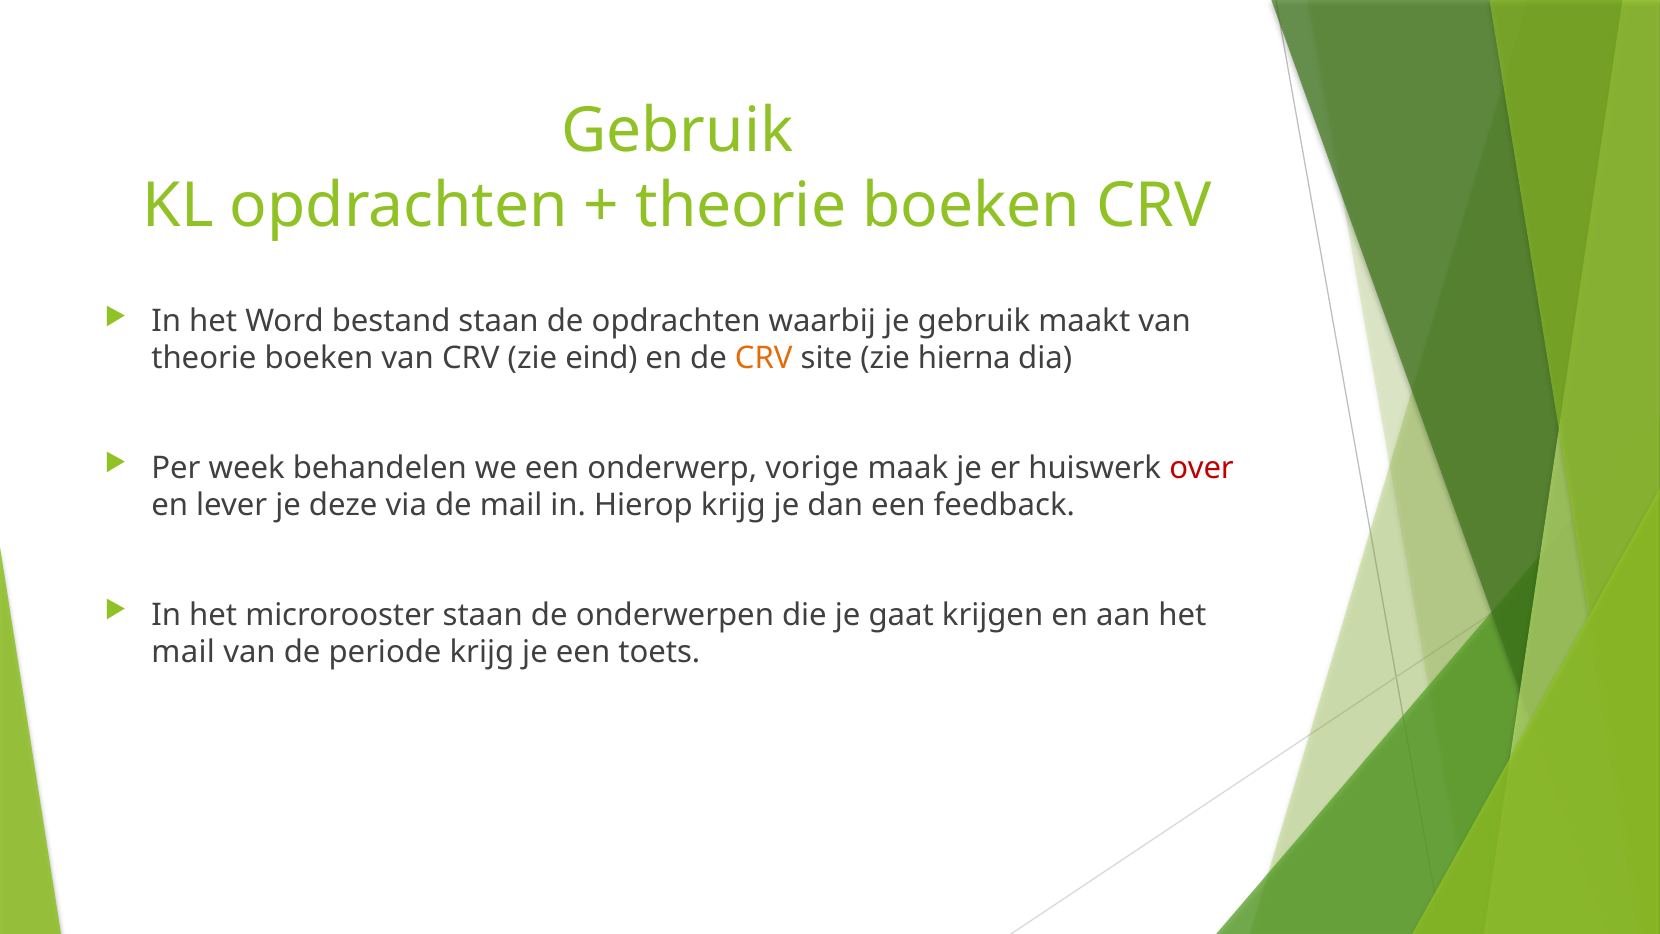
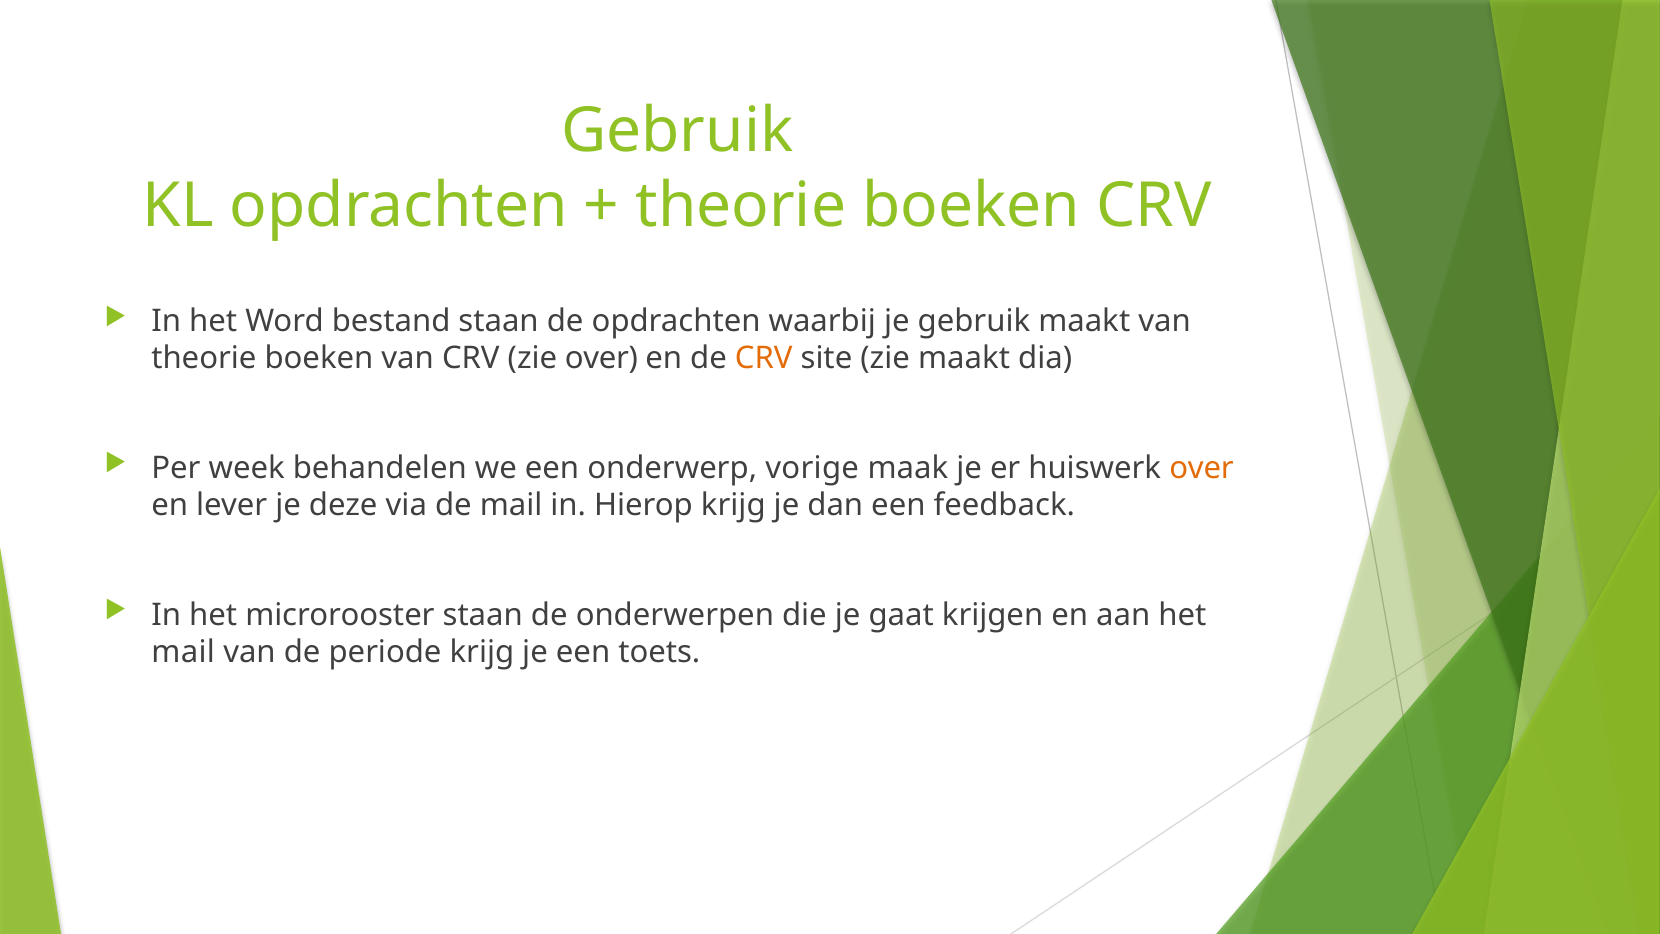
zie eind: eind -> over
zie hierna: hierna -> maakt
over at (1202, 468) colour: red -> orange
